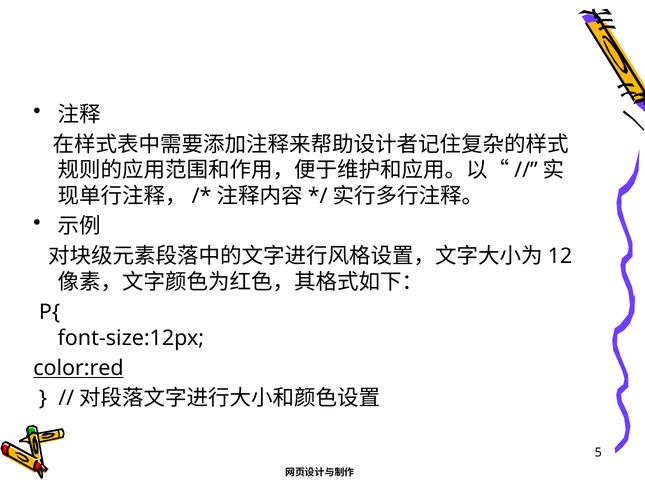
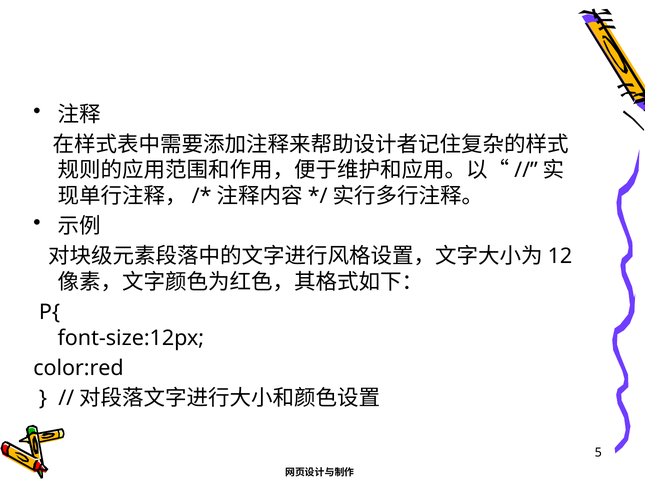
color:red underline: present -> none
